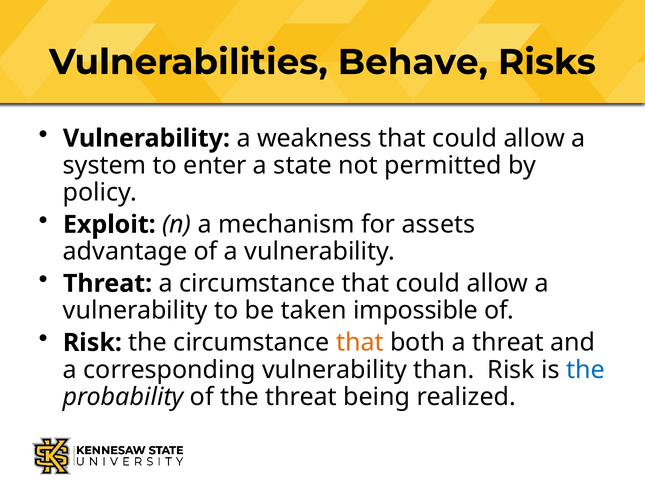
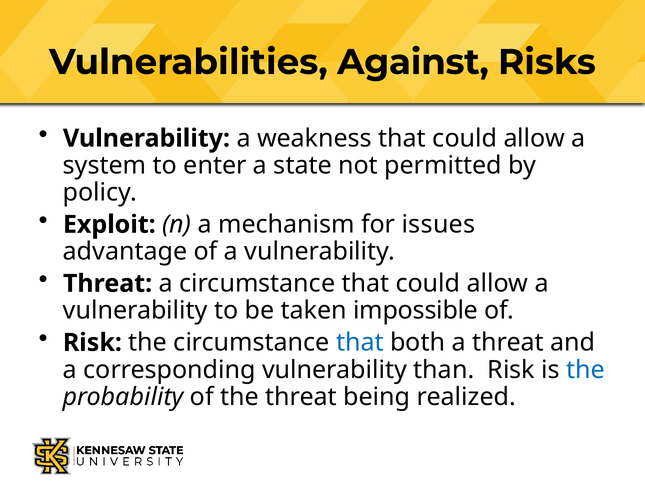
Behave: Behave -> Against
assets: assets -> issues
that at (360, 342) colour: orange -> blue
